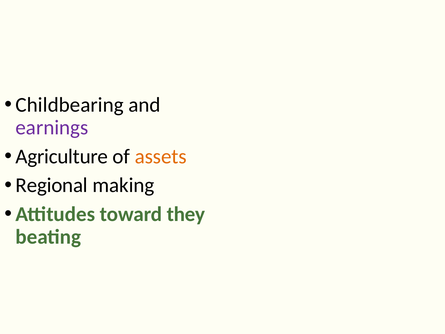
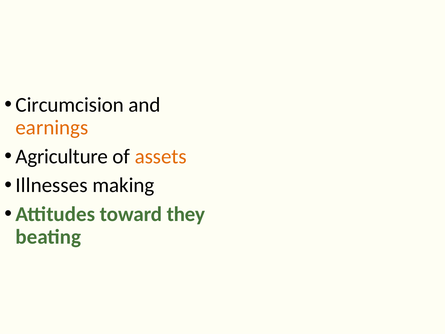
Childbearing: Childbearing -> Circumcision
earnings colour: purple -> orange
Regional: Regional -> Illnesses
